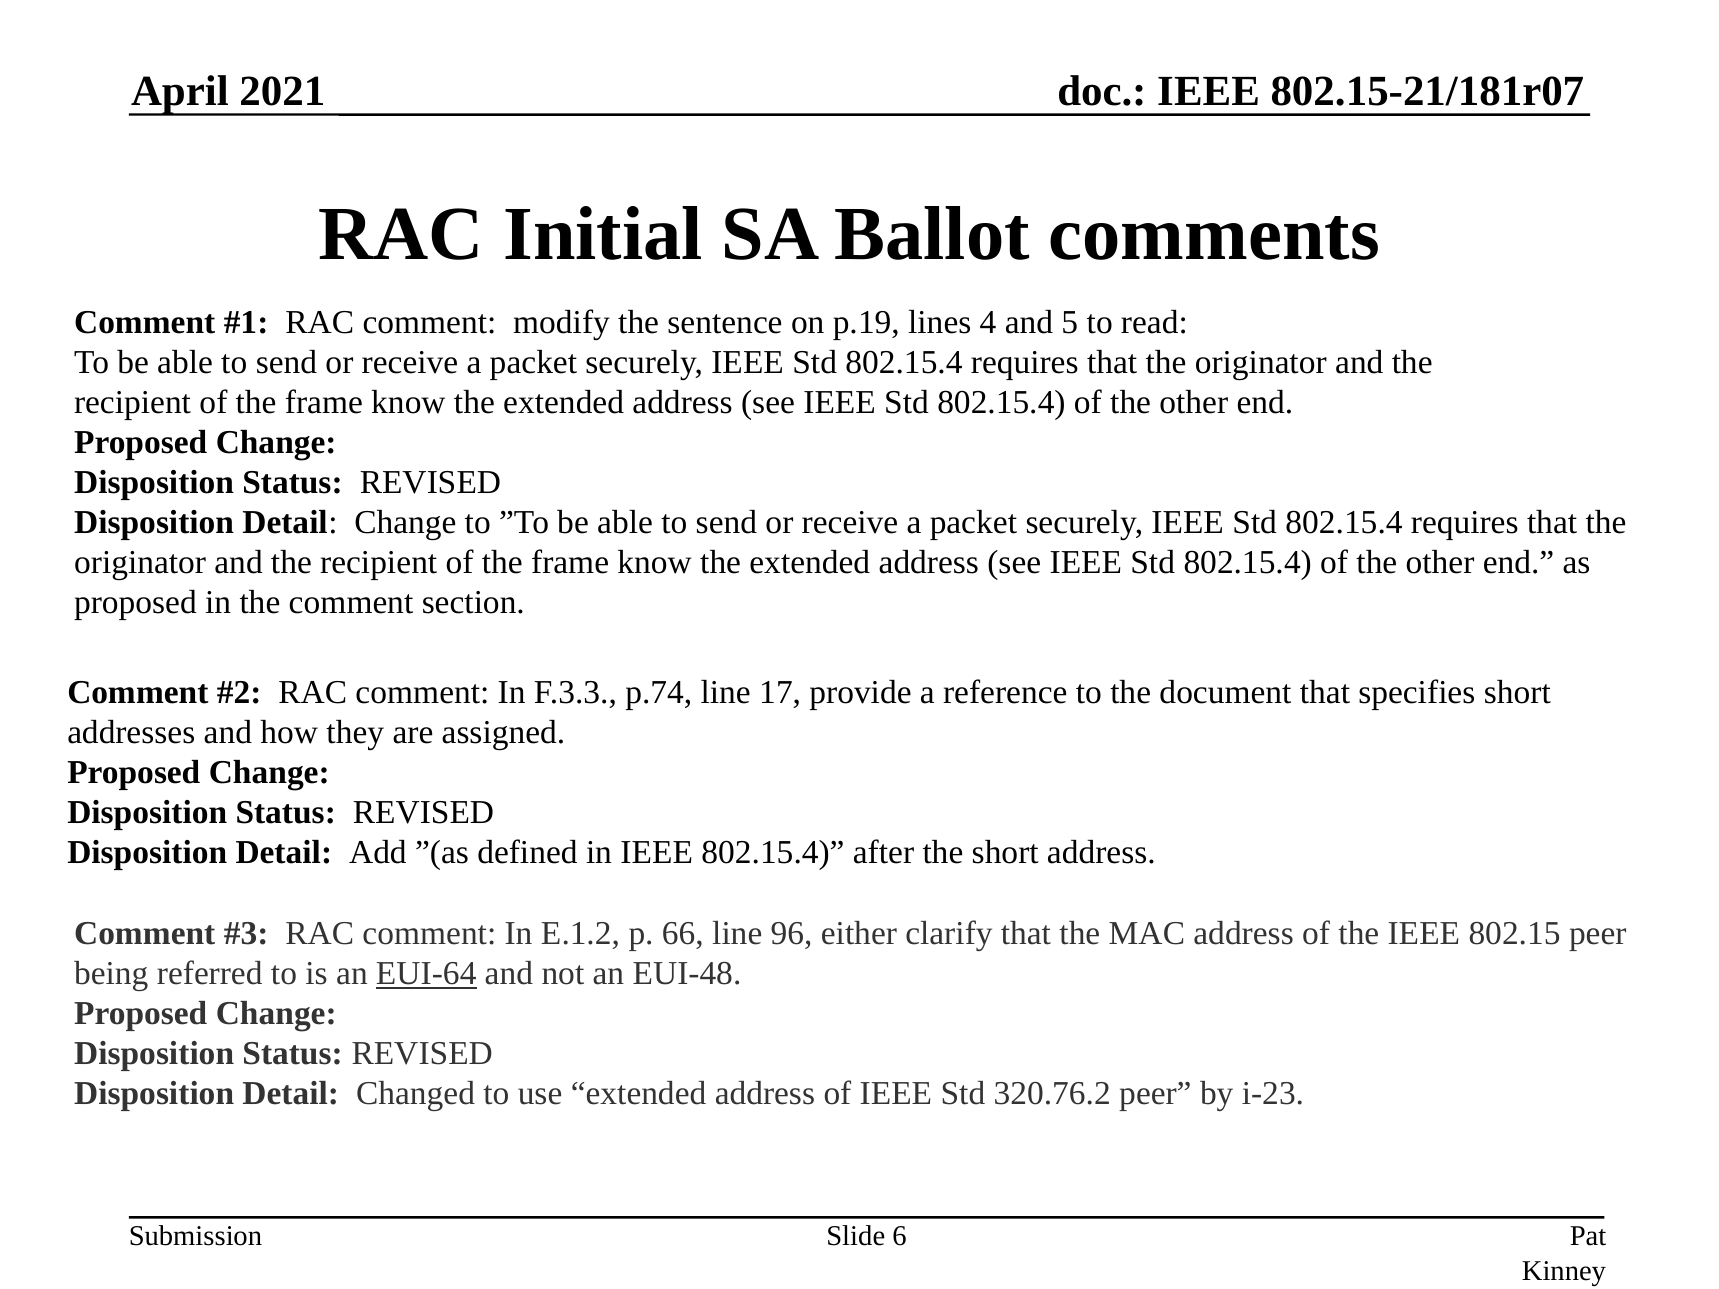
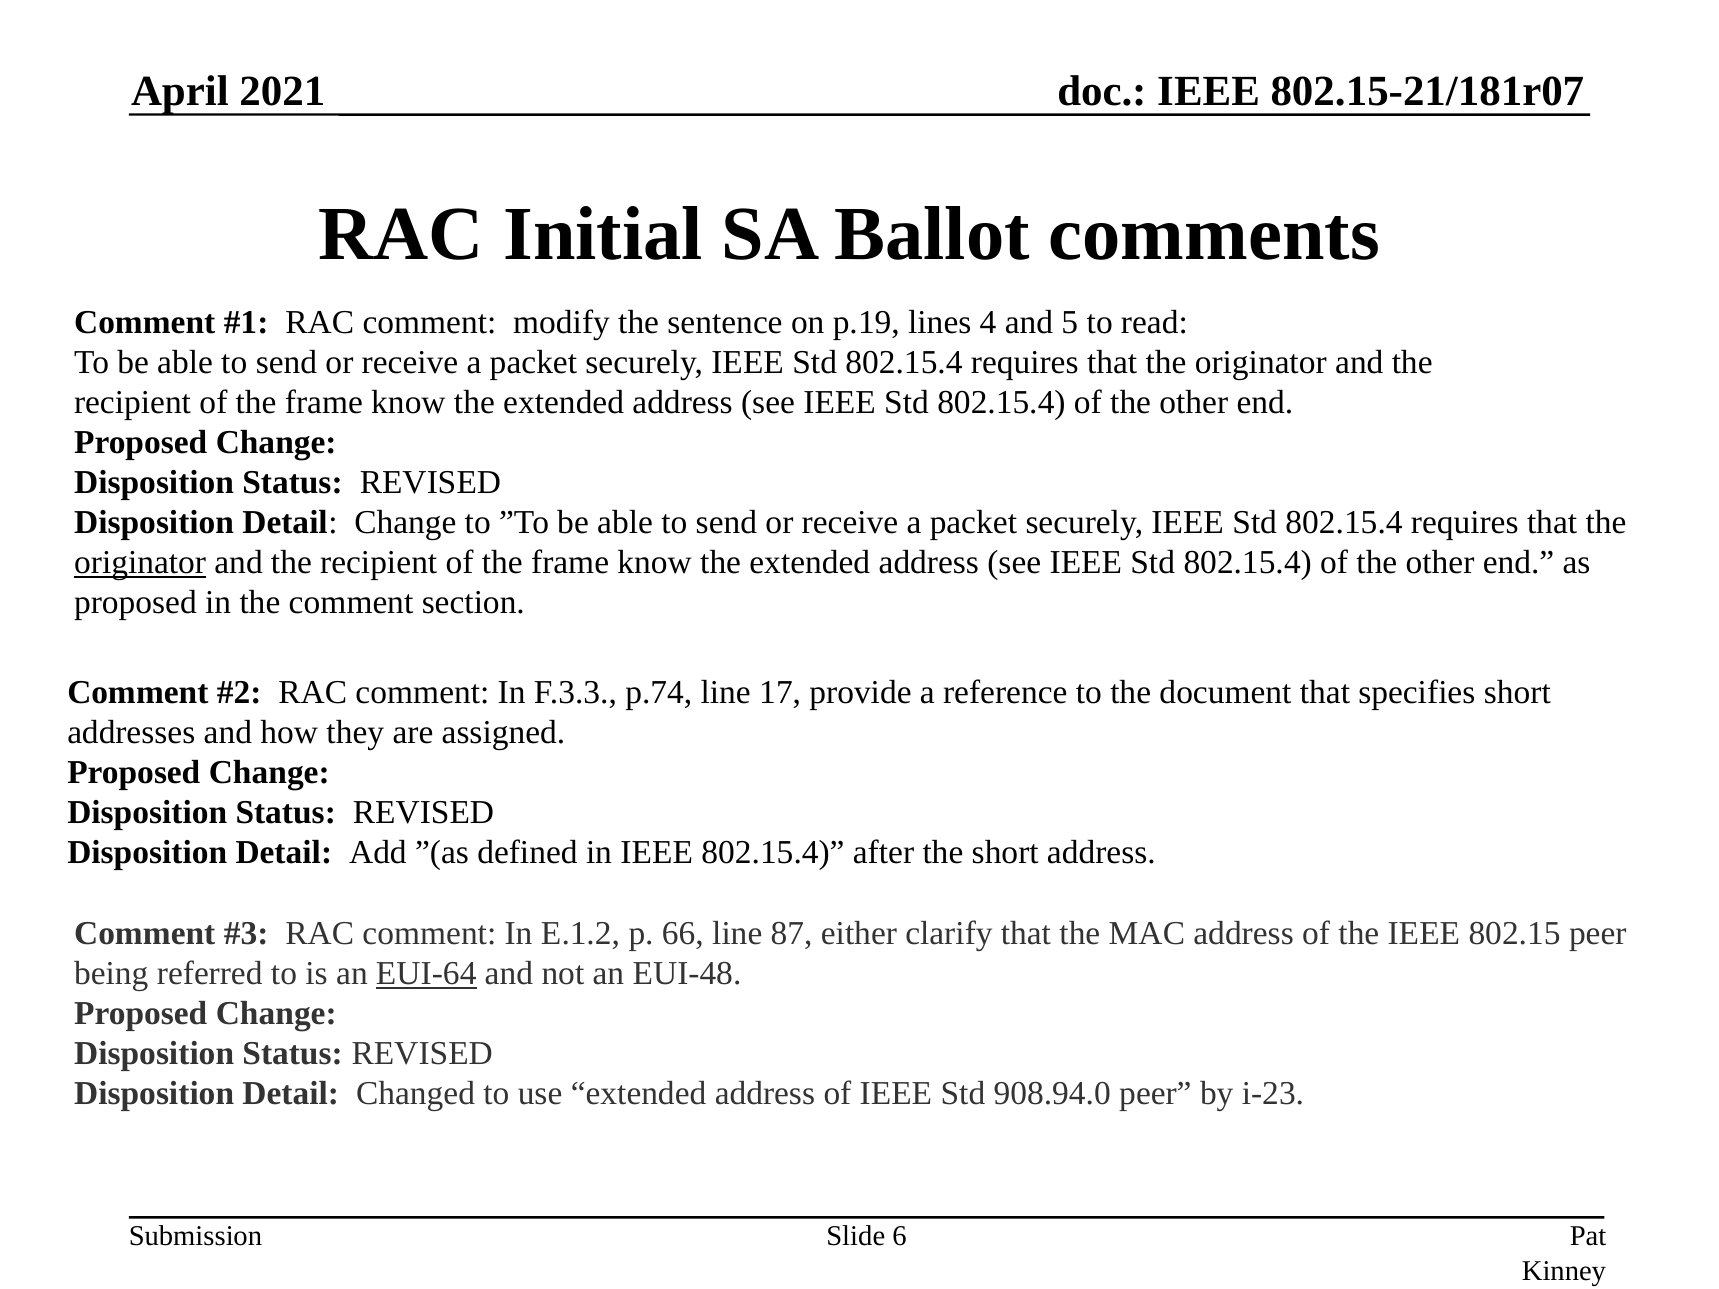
originator at (140, 563) underline: none -> present
96: 96 -> 87
320.76.2: 320.76.2 -> 908.94.0
